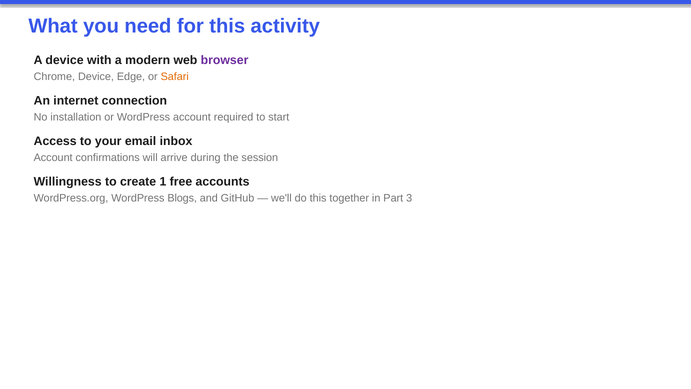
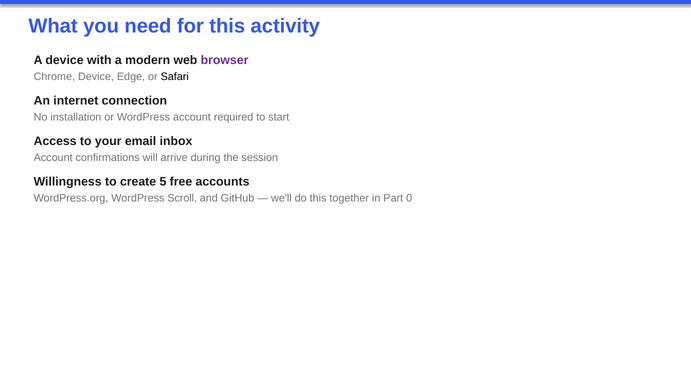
Safari colour: orange -> black
1: 1 -> 5
Blogs: Blogs -> Scroll
3: 3 -> 0
